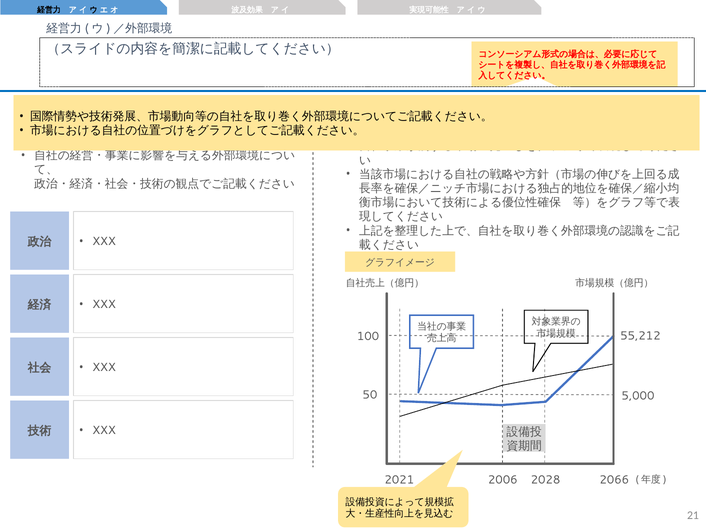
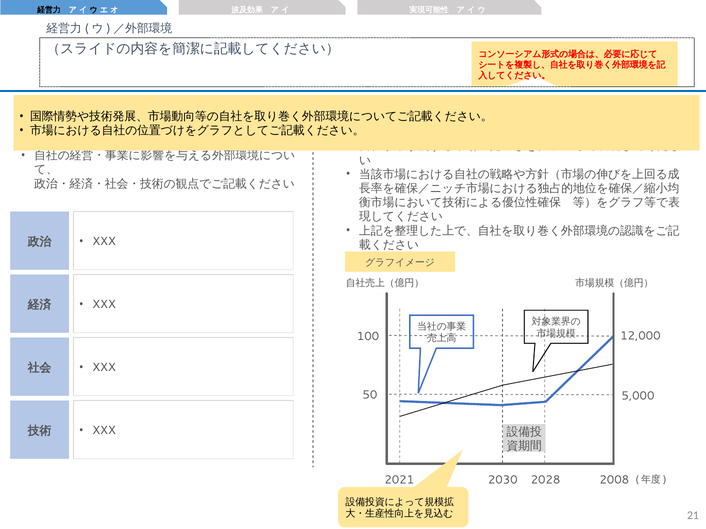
55,212: 55,212 -> 12,000
2006: 2006 -> 2030
2066: 2066 -> 2008
